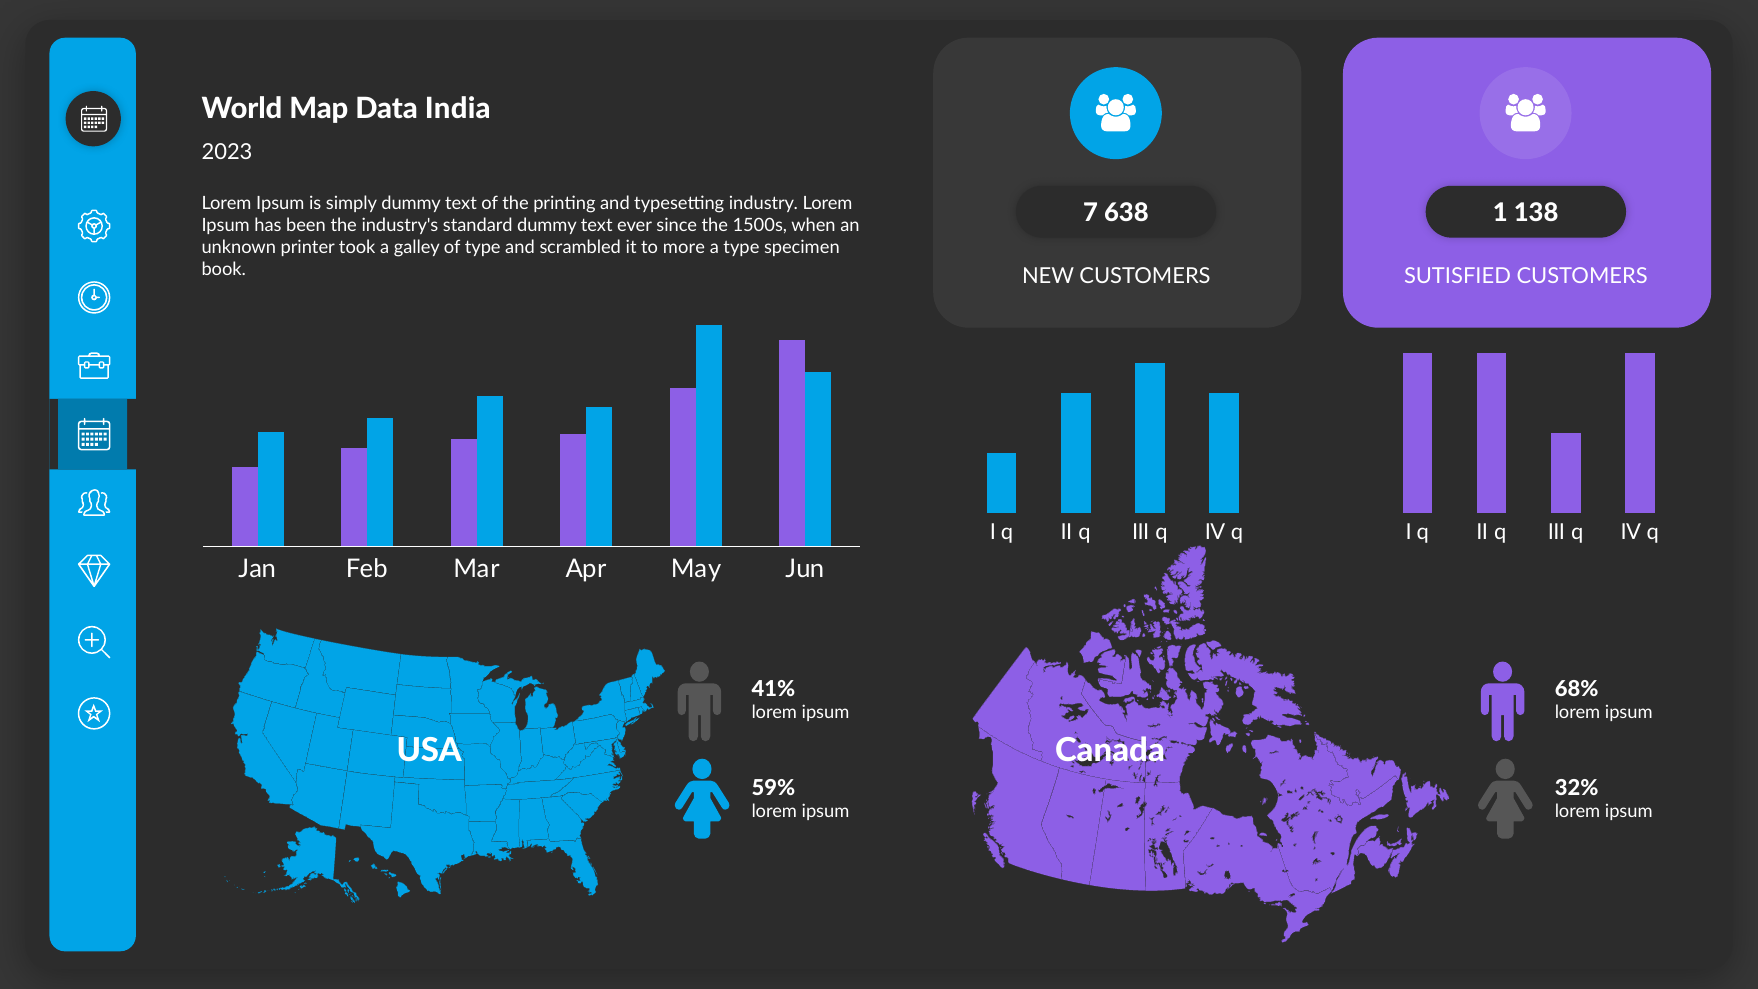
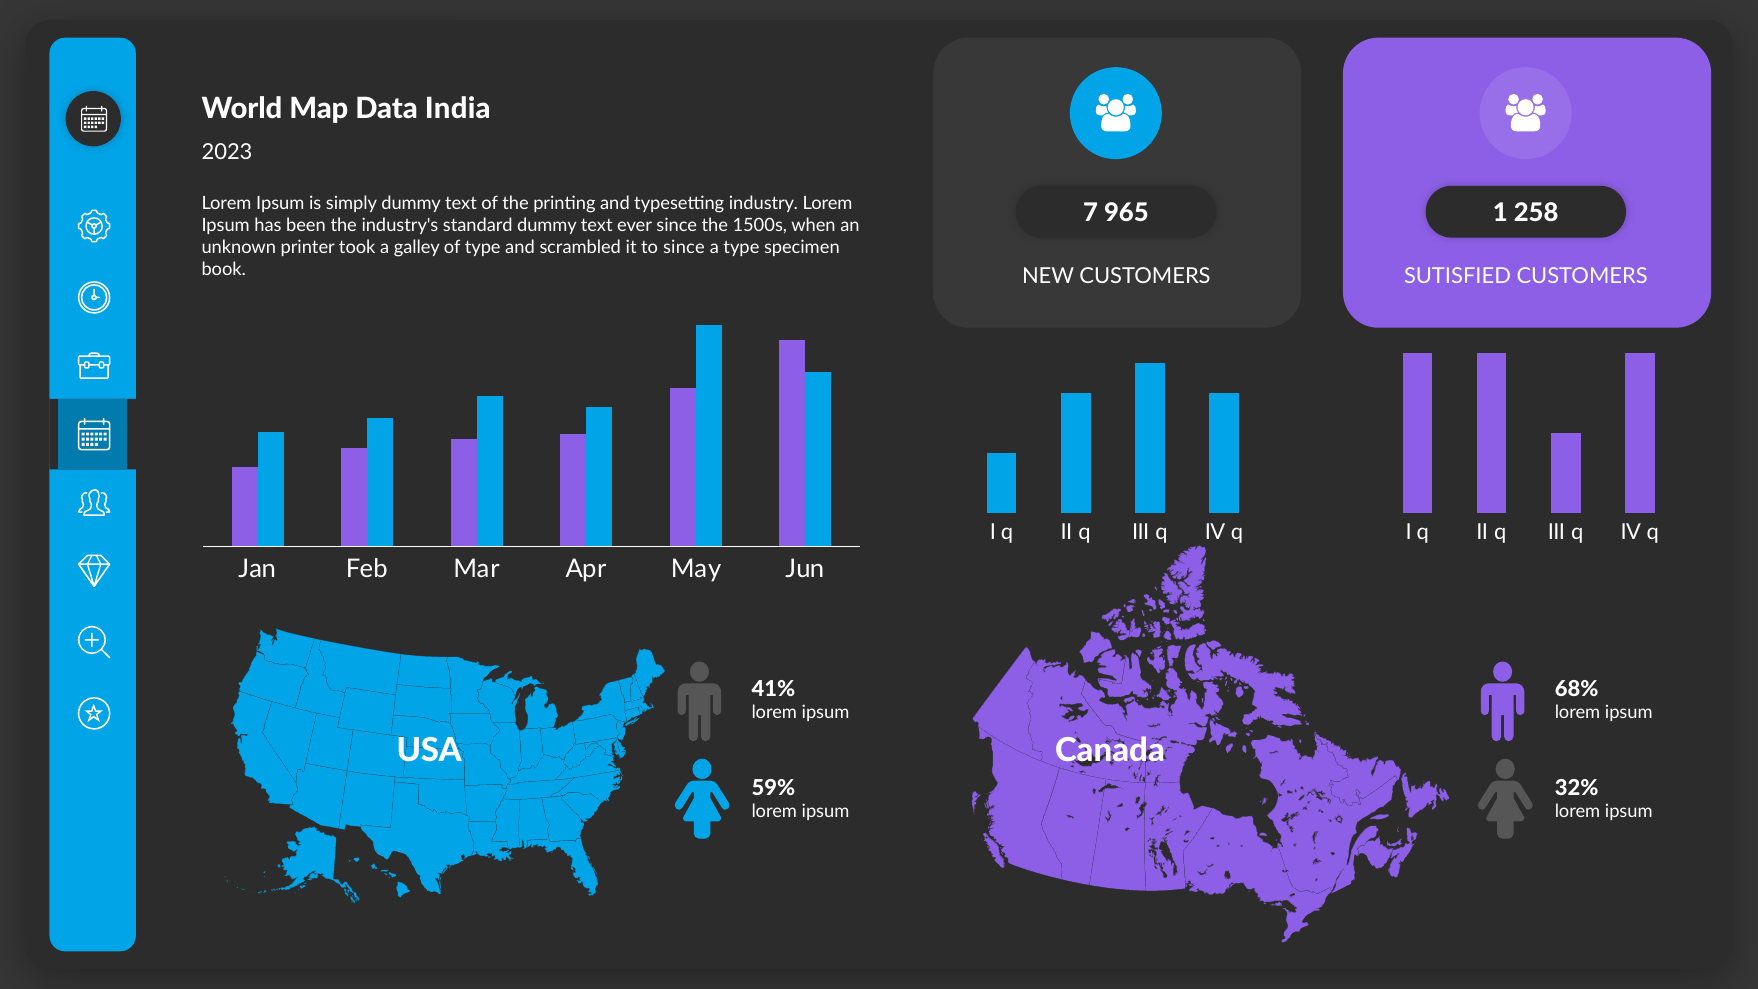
638: 638 -> 965
138: 138 -> 258
to more: more -> since
